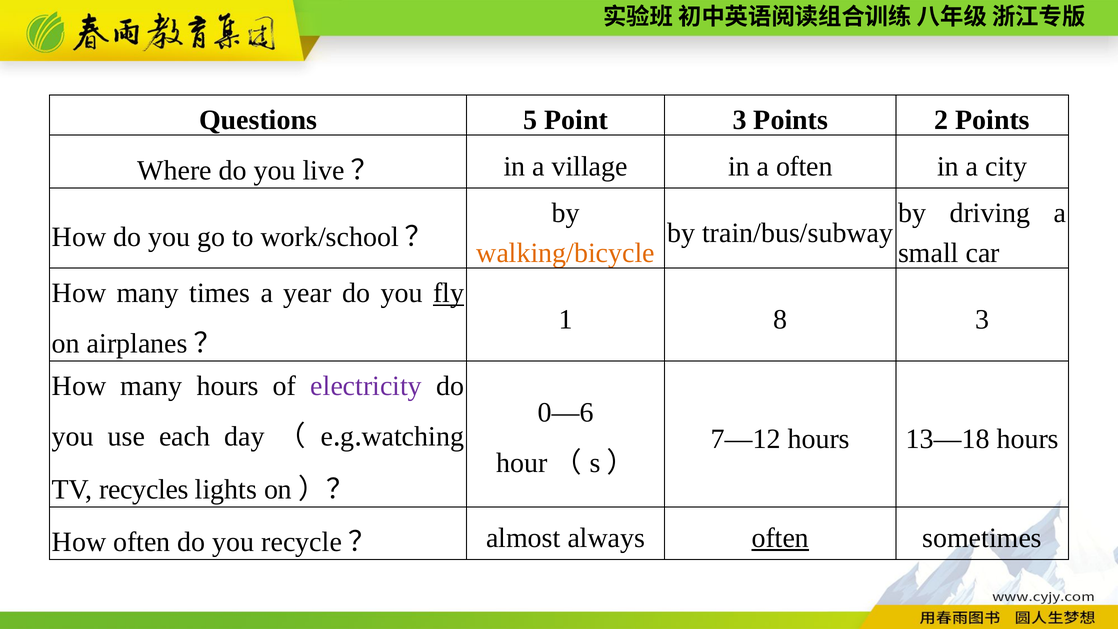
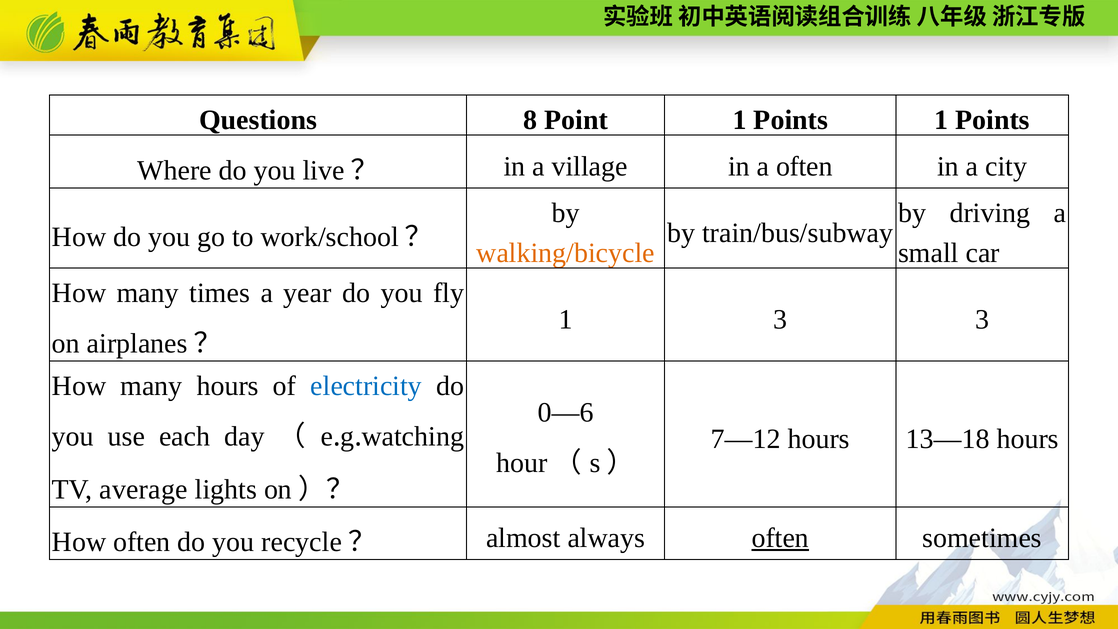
5: 5 -> 8
Point 3: 3 -> 1
Points 2: 2 -> 1
fly underline: present -> none
1 8: 8 -> 3
electricity colour: purple -> blue
recycles: recycles -> average
